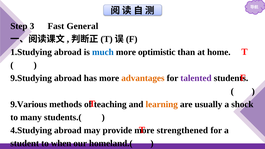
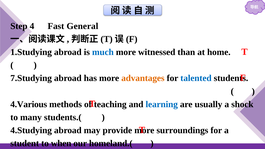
3: 3 -> 4
optimistic: optimistic -> witnessed
9.Studying: 9.Studying -> 7.Studying
talented colour: purple -> blue
9.Various: 9.Various -> 4.Various
learning colour: orange -> blue
strengthened: strengthened -> surroundings
